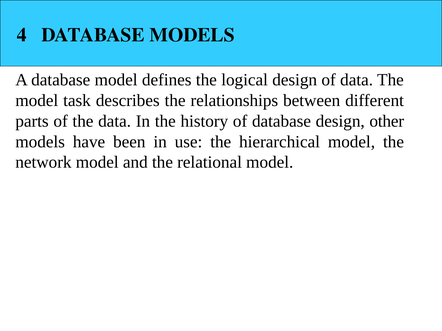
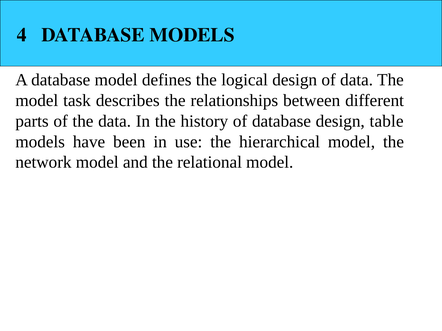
other: other -> table
